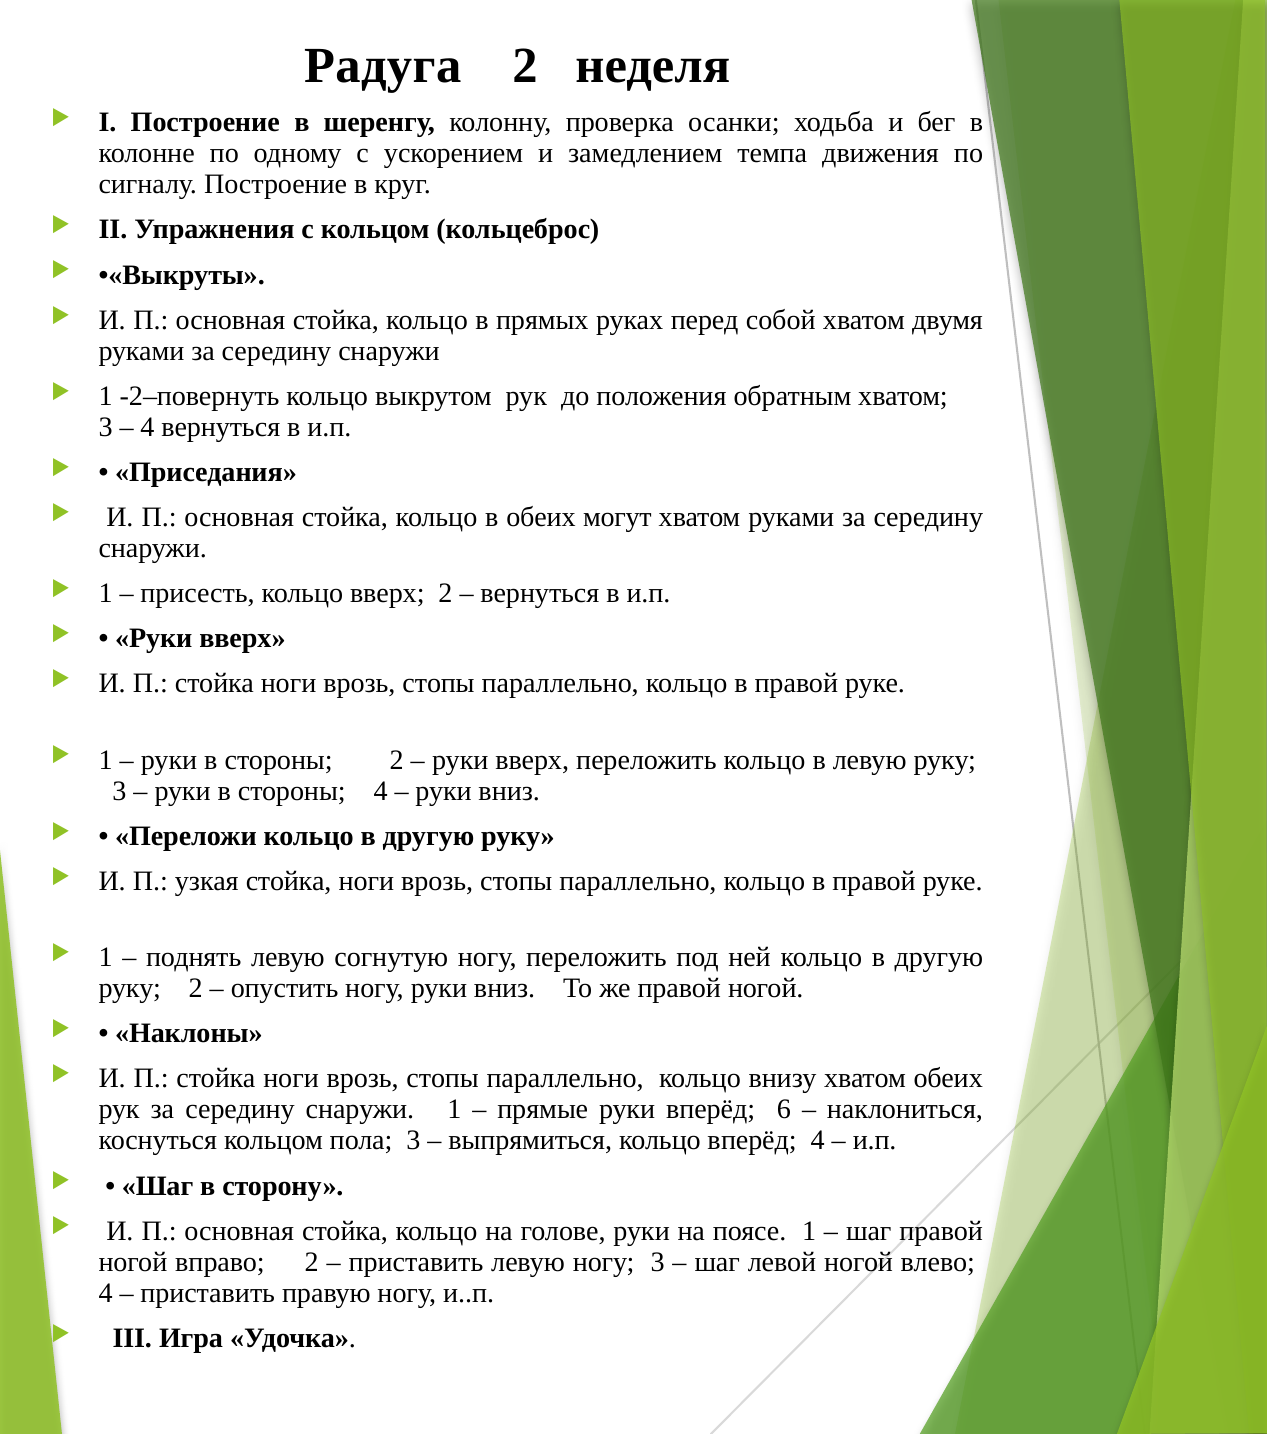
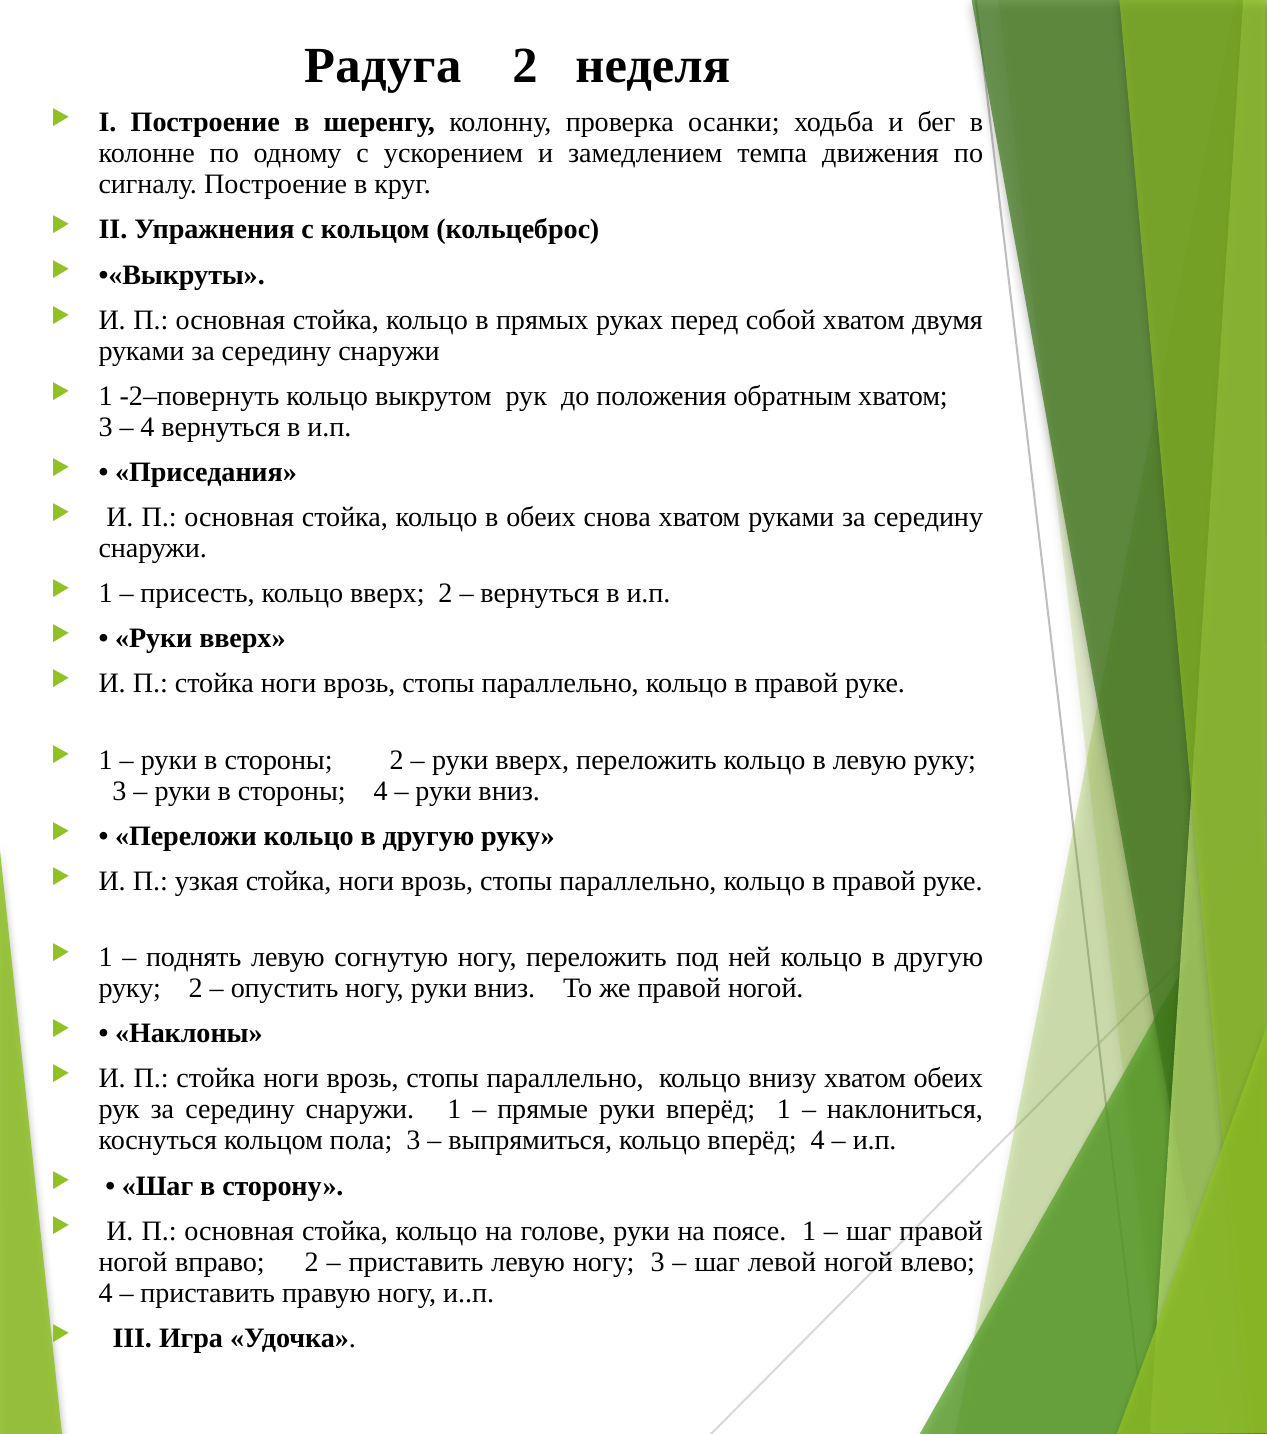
могут: могут -> снова
вперёд 6: 6 -> 1
